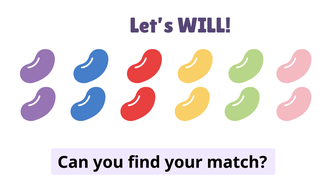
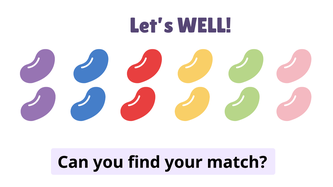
WILL: WILL -> WELL
